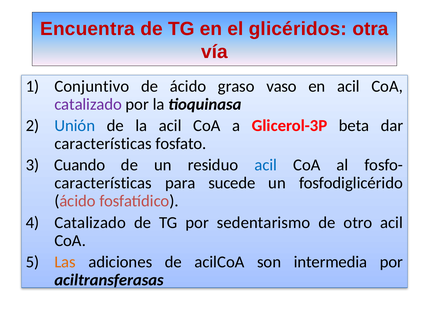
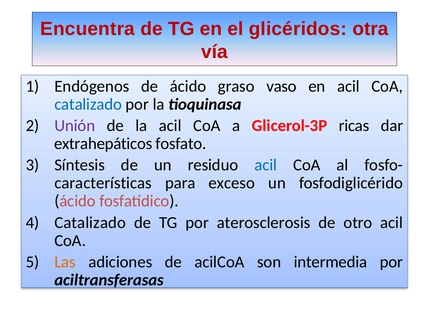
Conjuntivo: Conjuntivo -> Endógenos
catalizado at (88, 104) colour: purple -> blue
Unión colour: blue -> purple
beta: beta -> ricas
características at (103, 144): características -> extrahepáticos
Cuando: Cuando -> Síntesis
sucede: sucede -> exceso
sedentarismo: sedentarismo -> aterosclerosis
